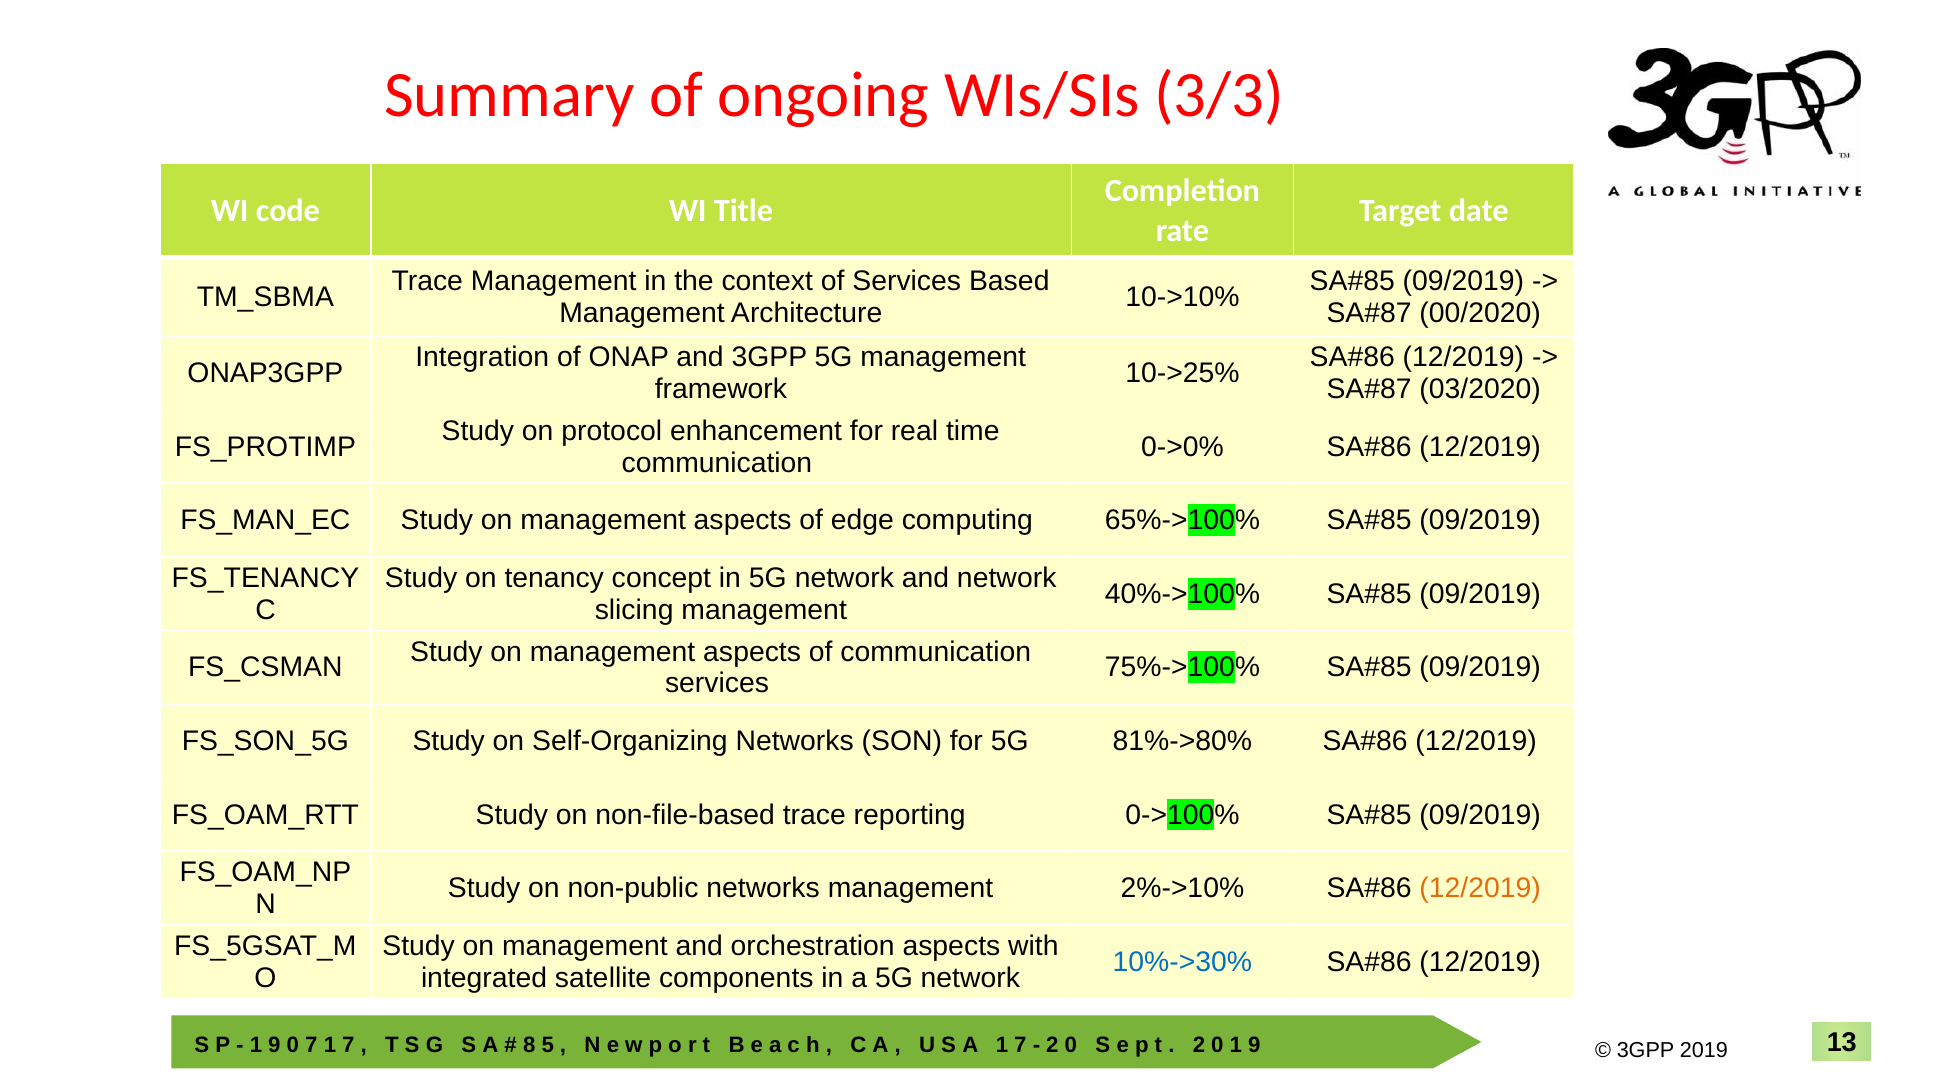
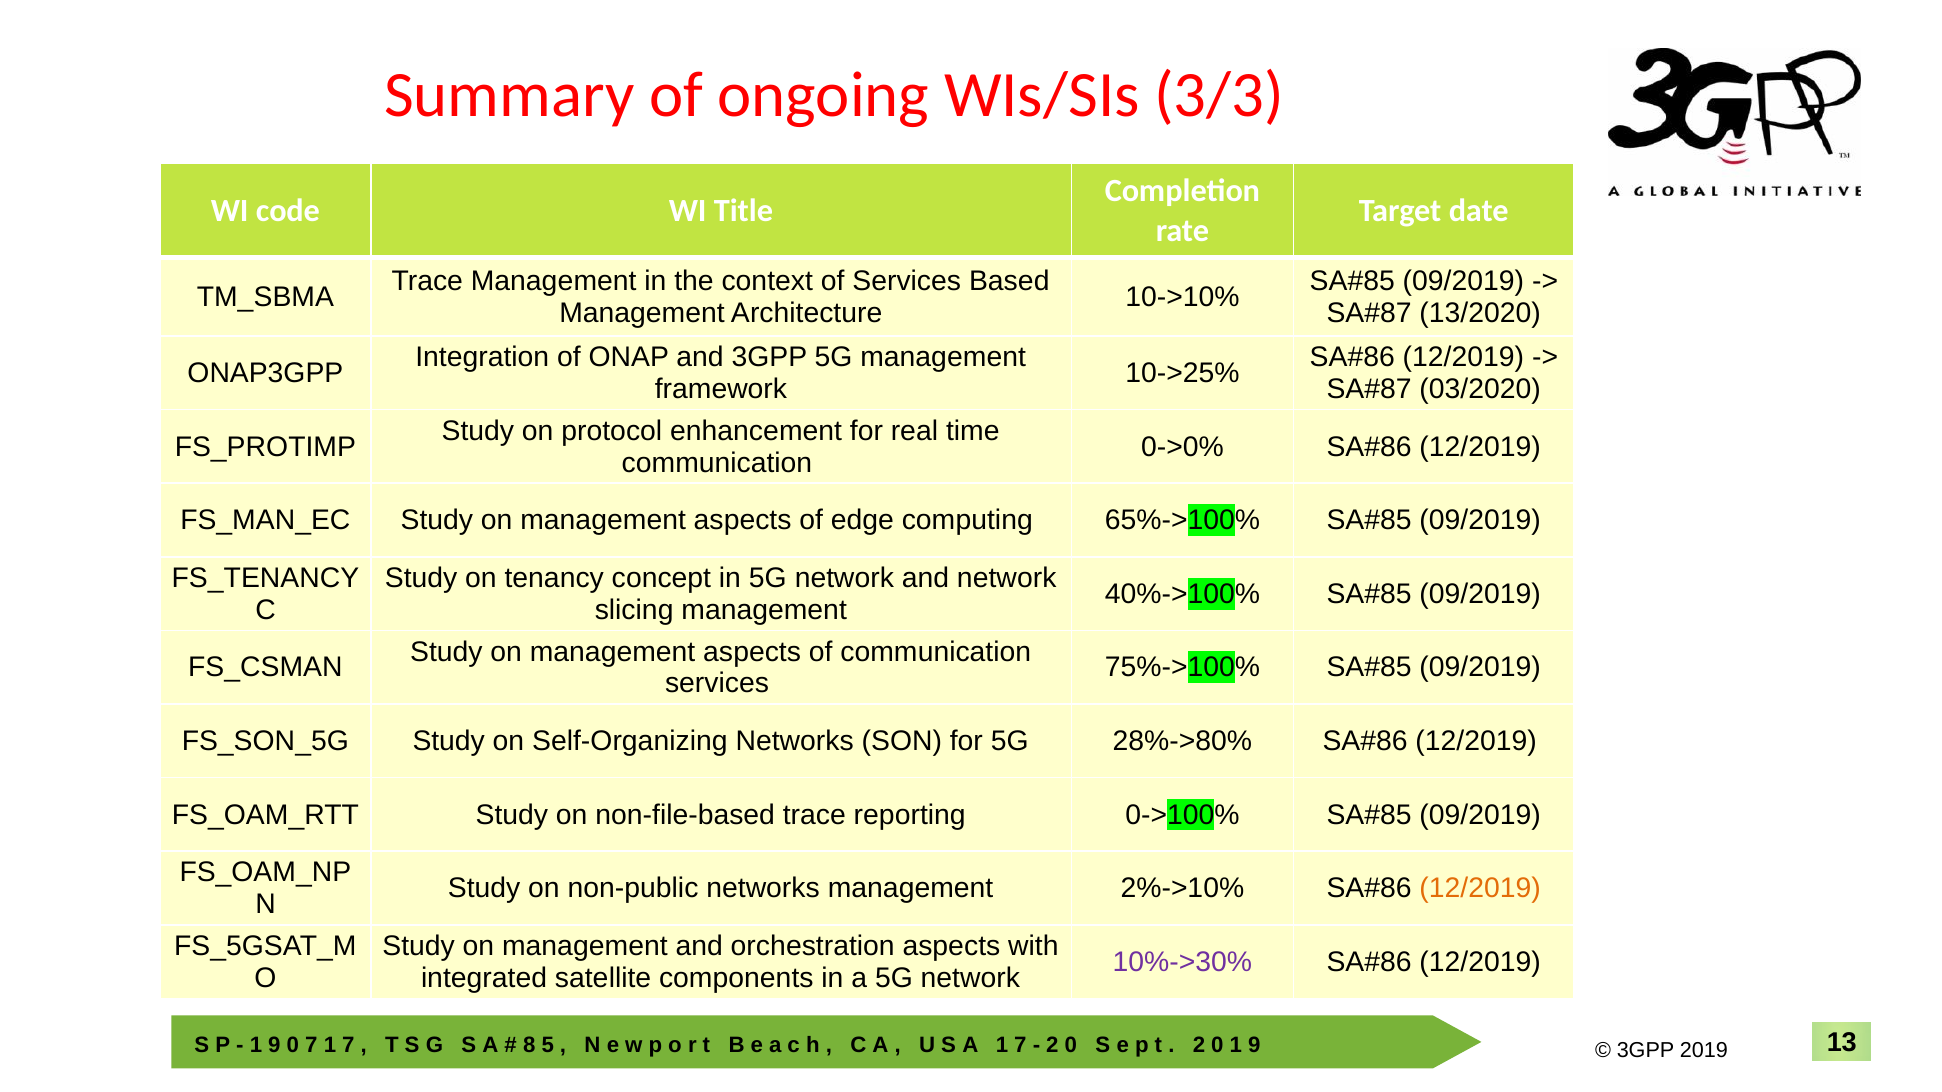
00/2020: 00/2020 -> 13/2020
81%->80%: 81%->80% -> 28%->80%
10%->30% colour: blue -> purple
